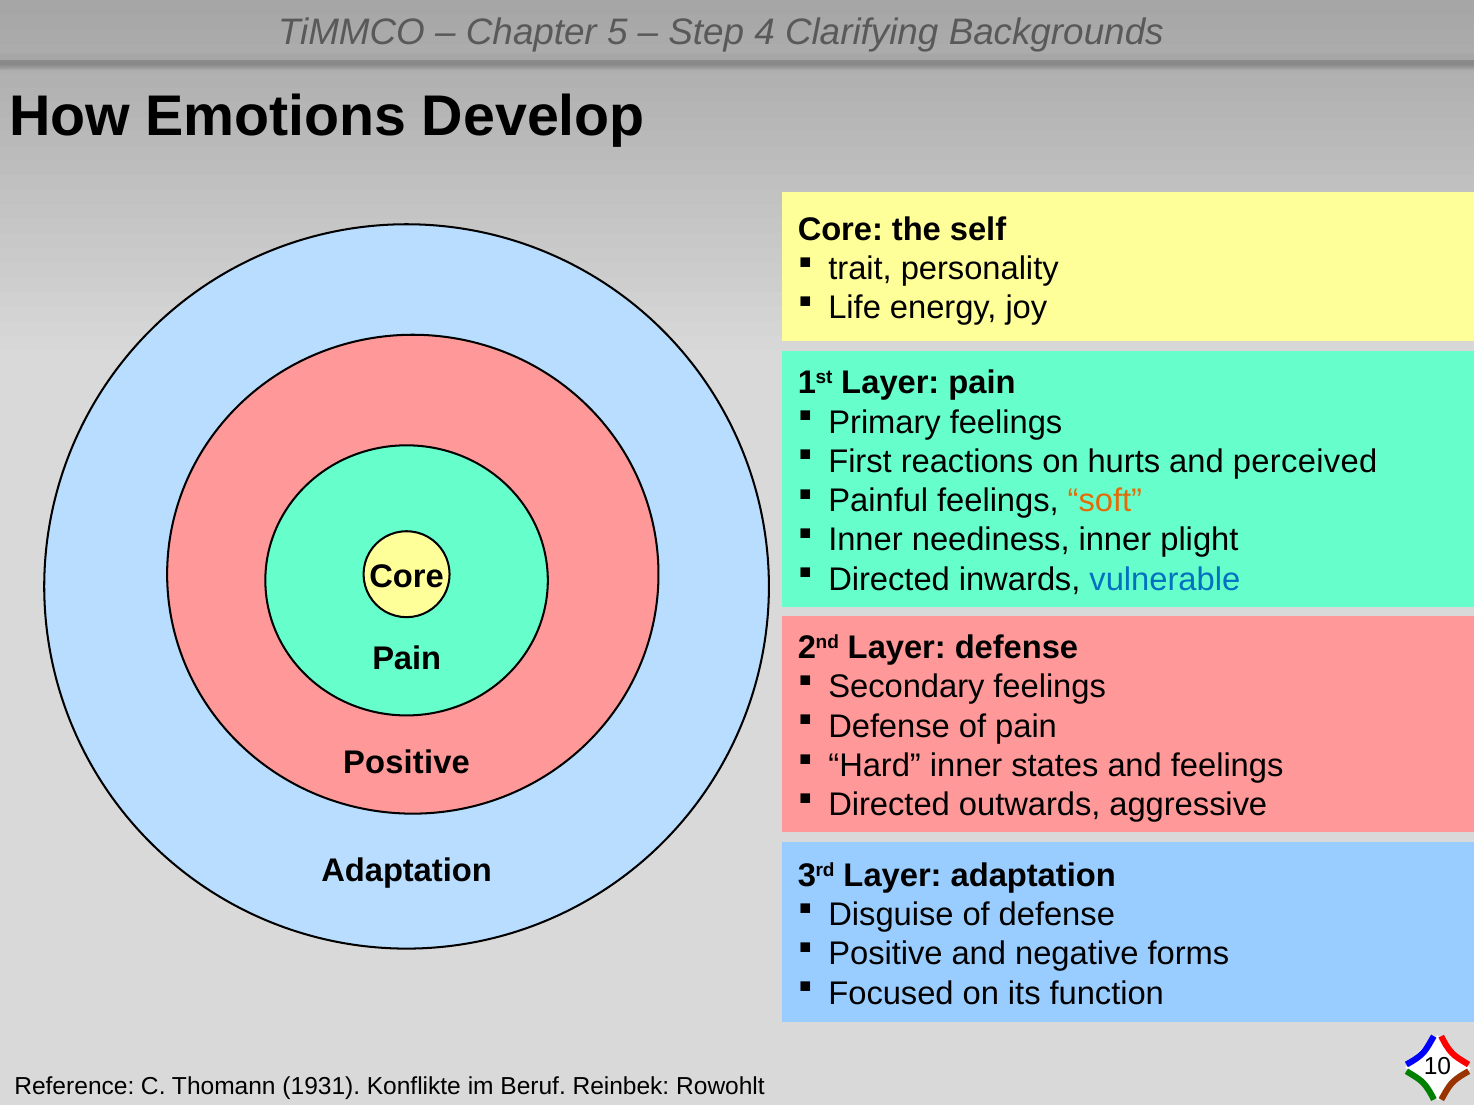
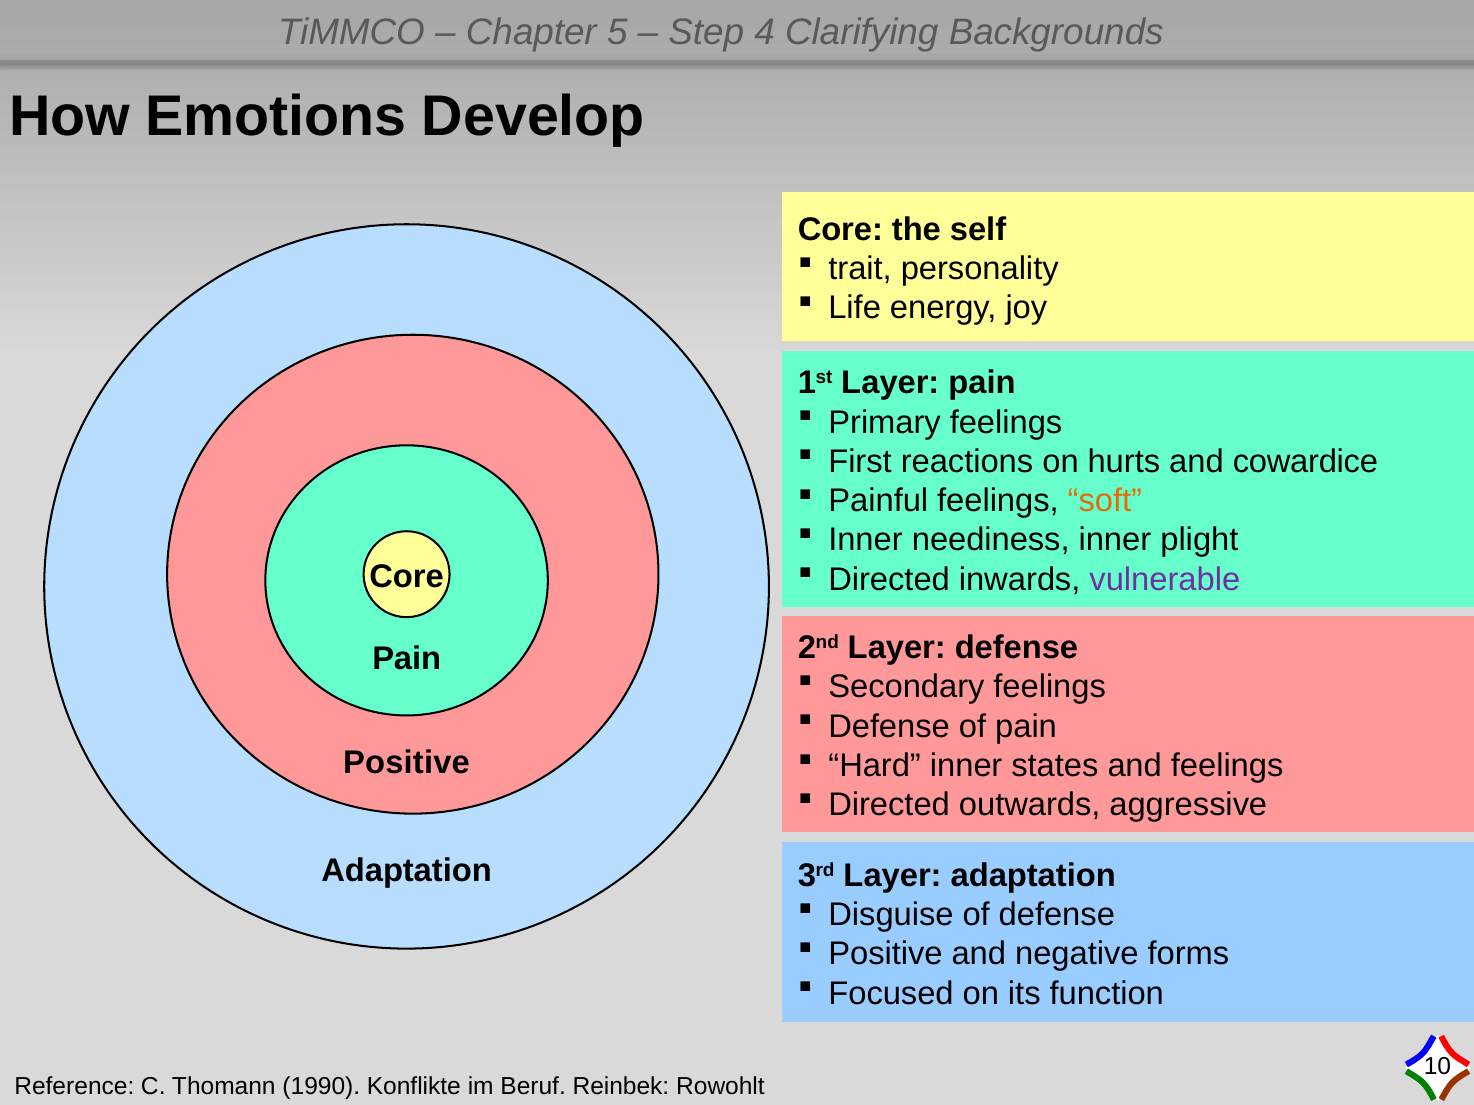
perceived: perceived -> cowardice
vulnerable colour: blue -> purple
1931: 1931 -> 1990
